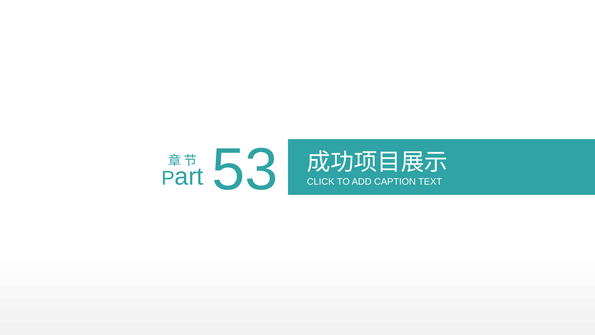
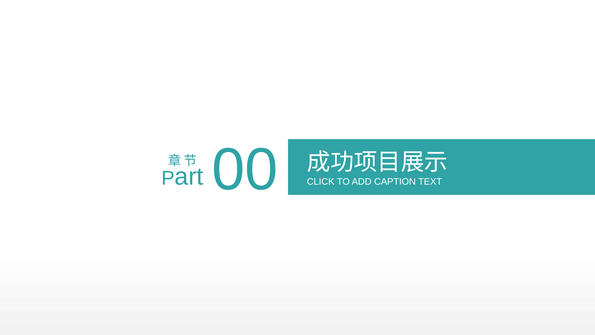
53: 53 -> 00
